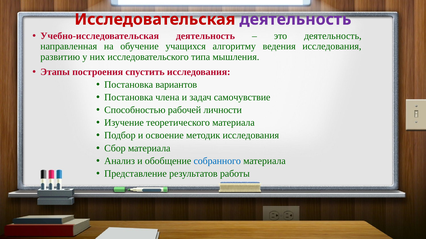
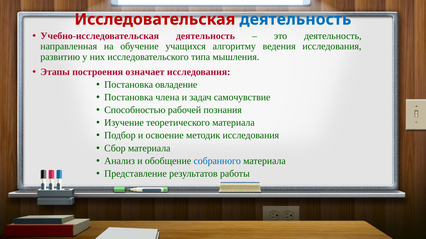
деятельность at (295, 19) colour: purple -> blue
спустить: спустить -> означает
вариантов: вариантов -> овладение
личности: личности -> познания
